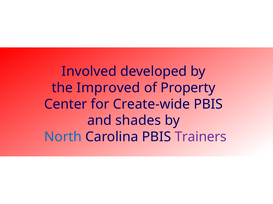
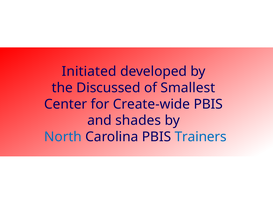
Involved: Involved -> Initiated
Improved: Improved -> Discussed
Property: Property -> Smallest
Trainers colour: purple -> blue
